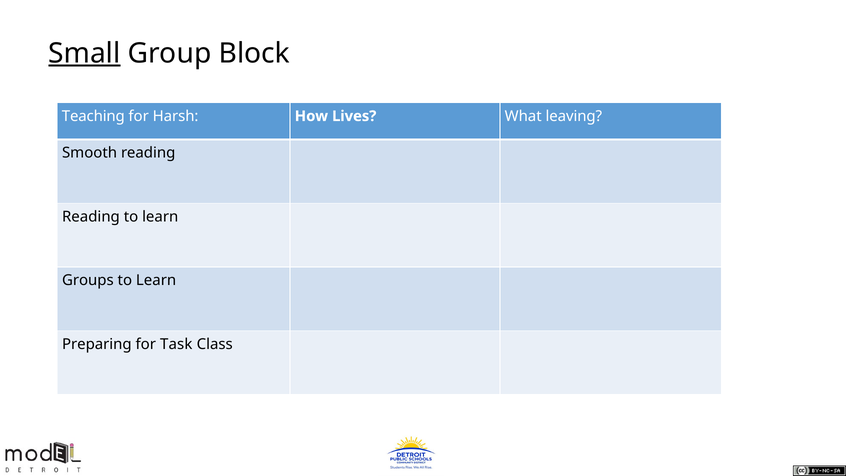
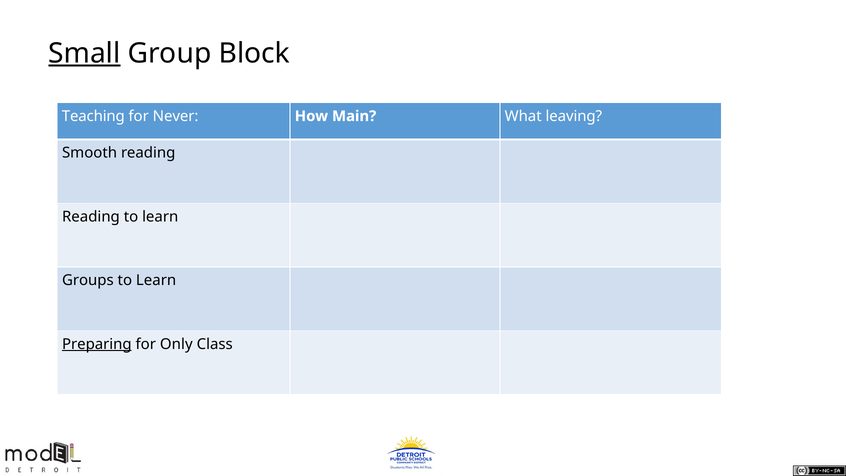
Harsh: Harsh -> Never
Lives: Lives -> Main
Preparing underline: none -> present
Task: Task -> Only
